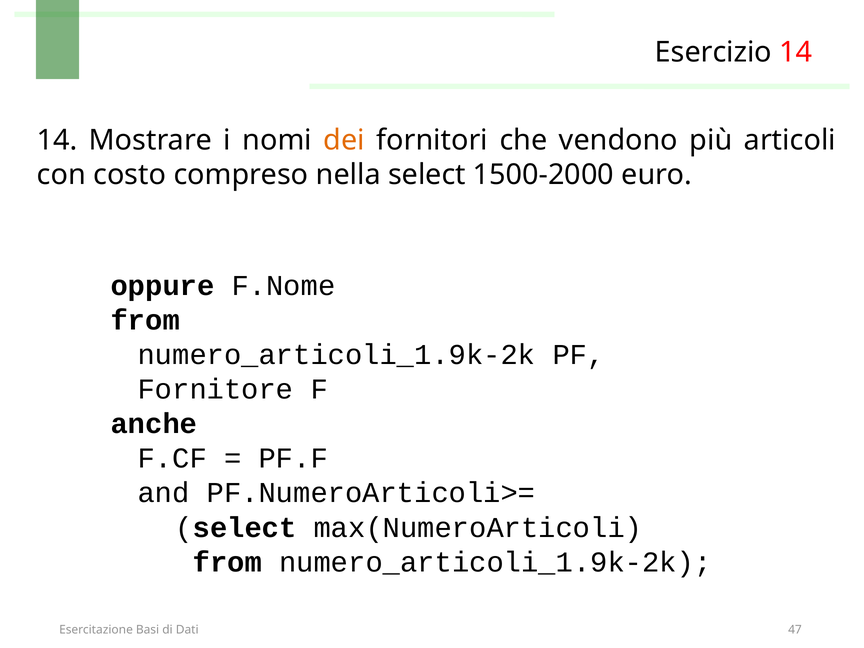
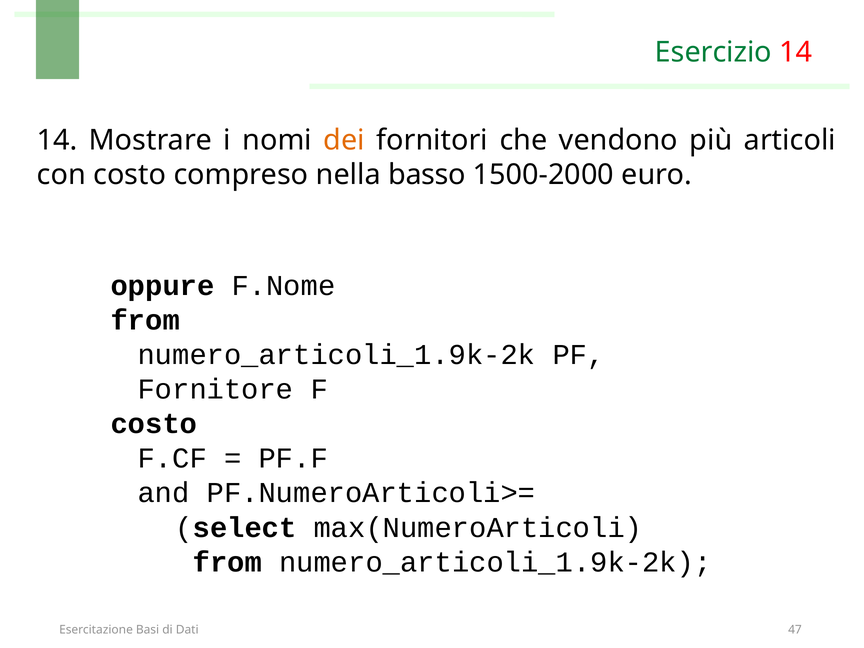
Esercizio colour: black -> green
nella select: select -> basso
anche at (154, 424): anche -> costo
